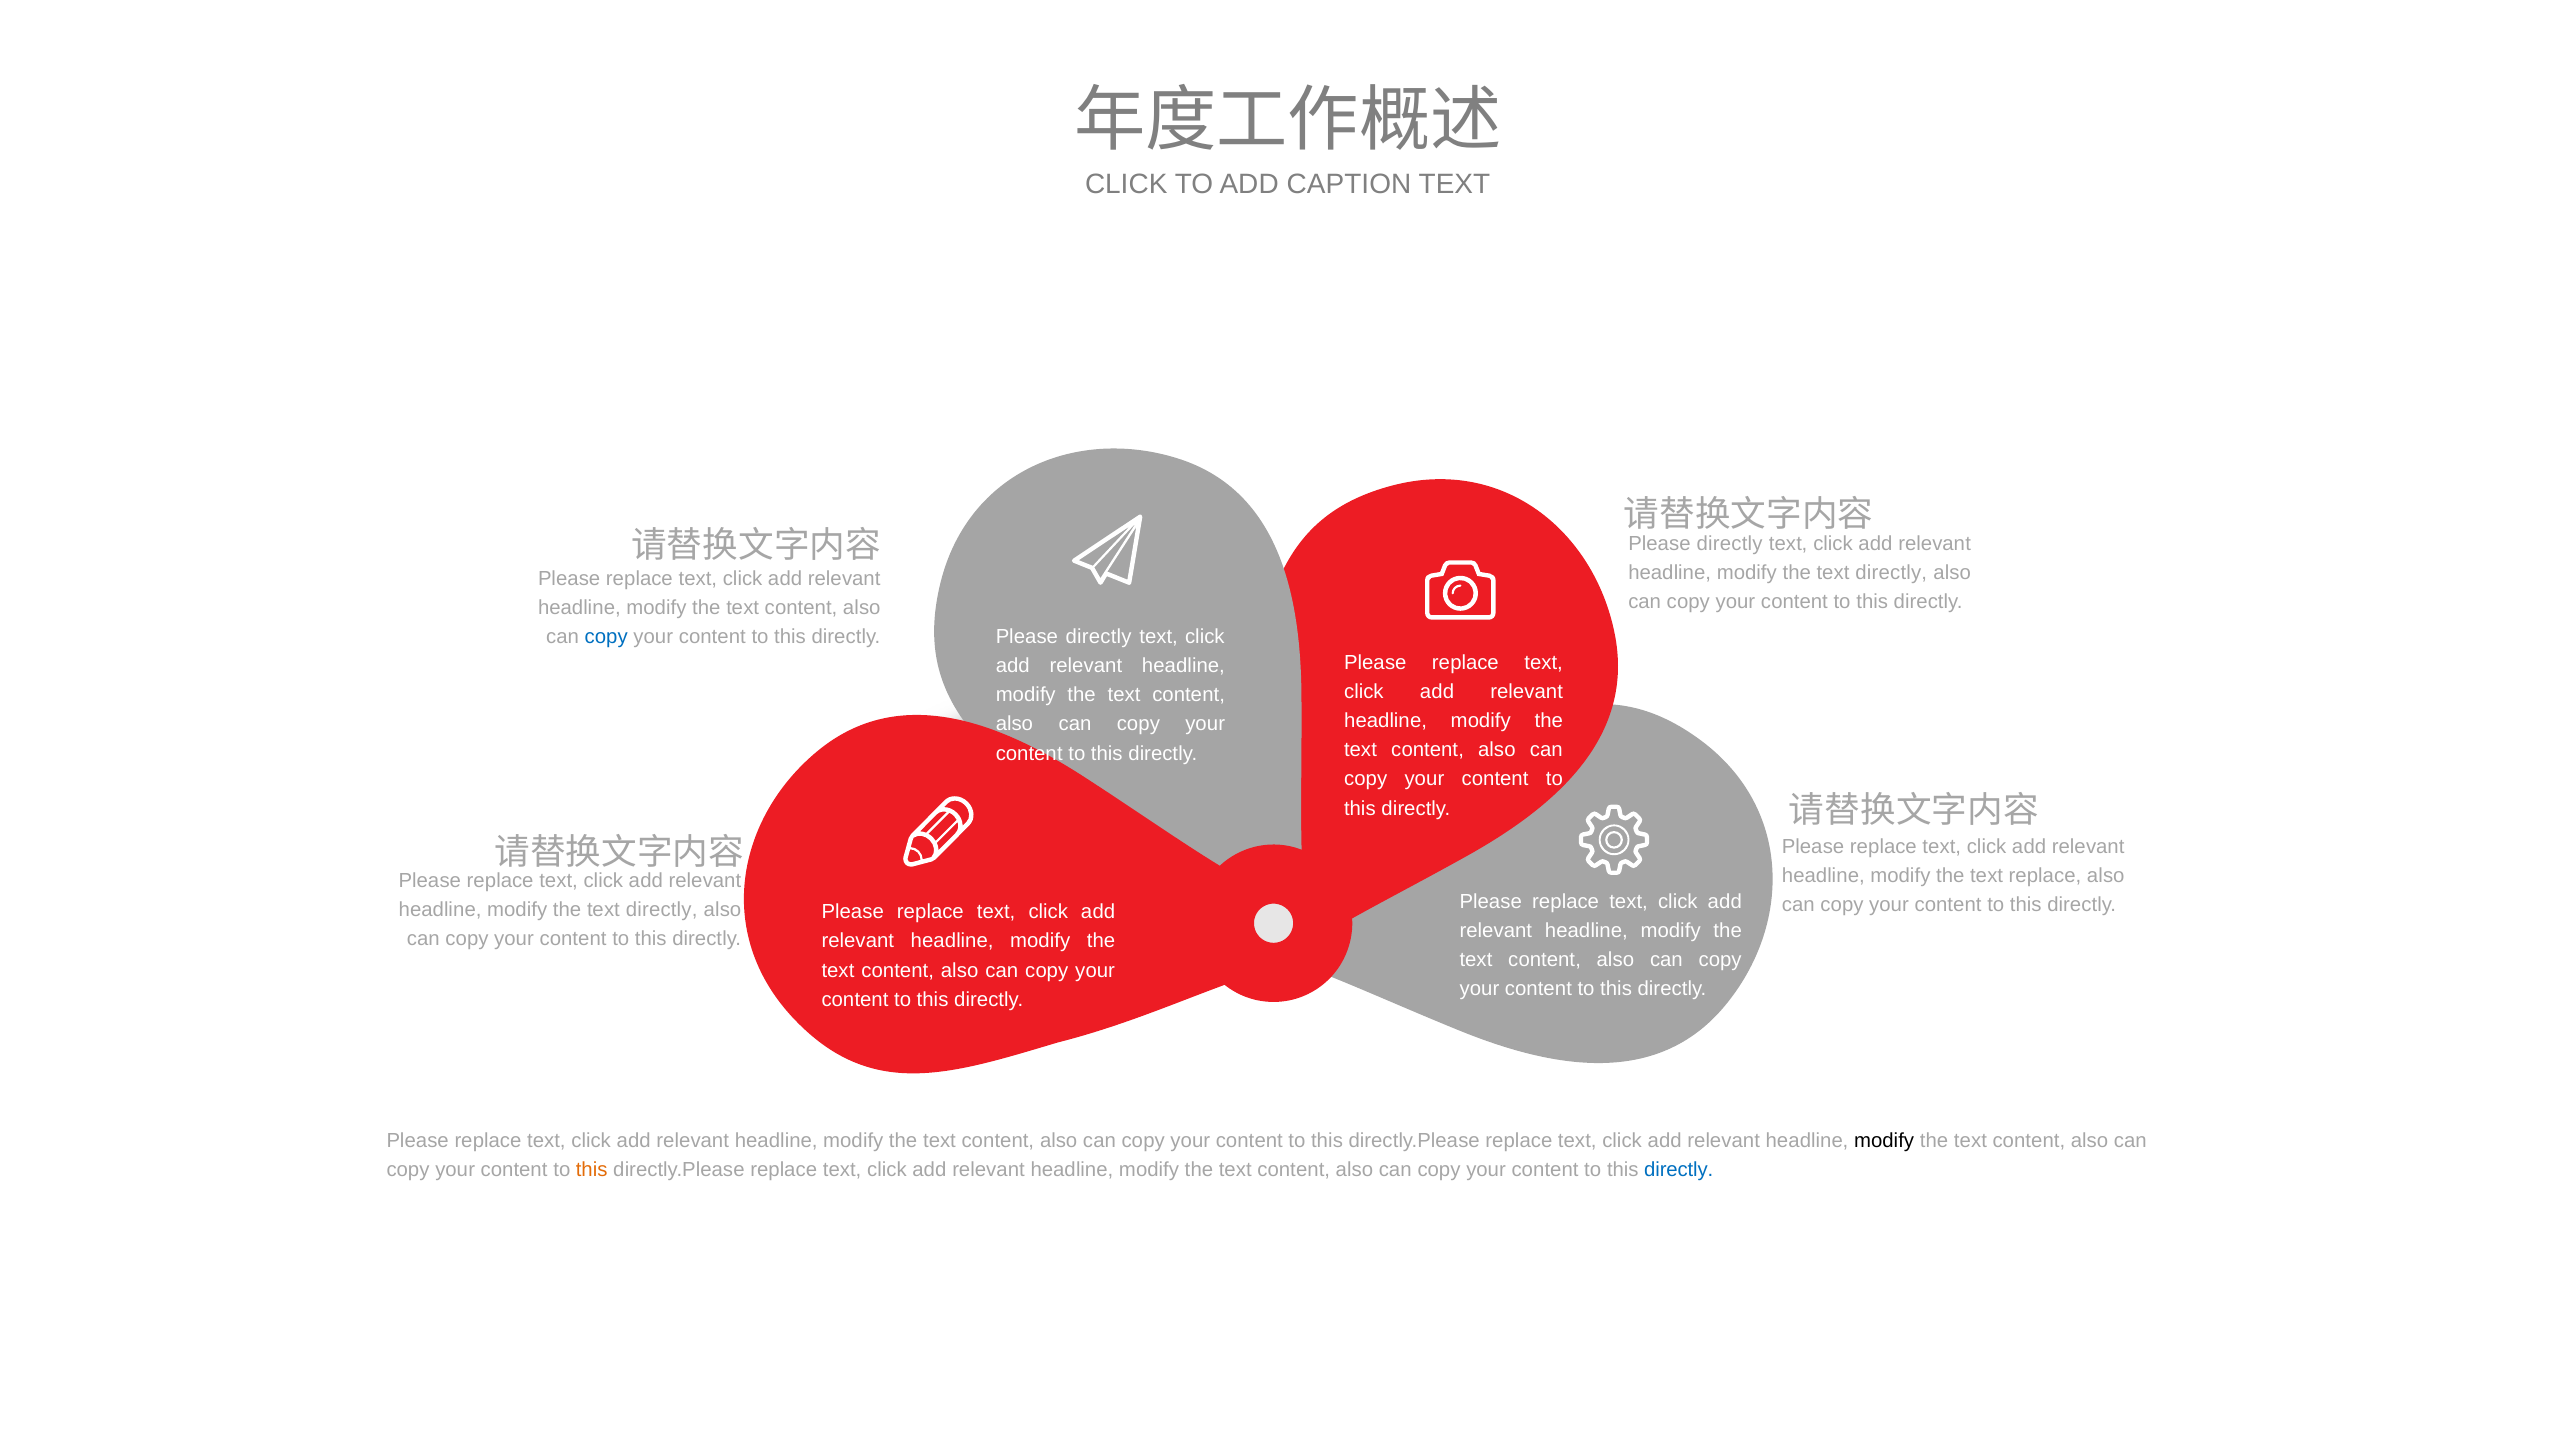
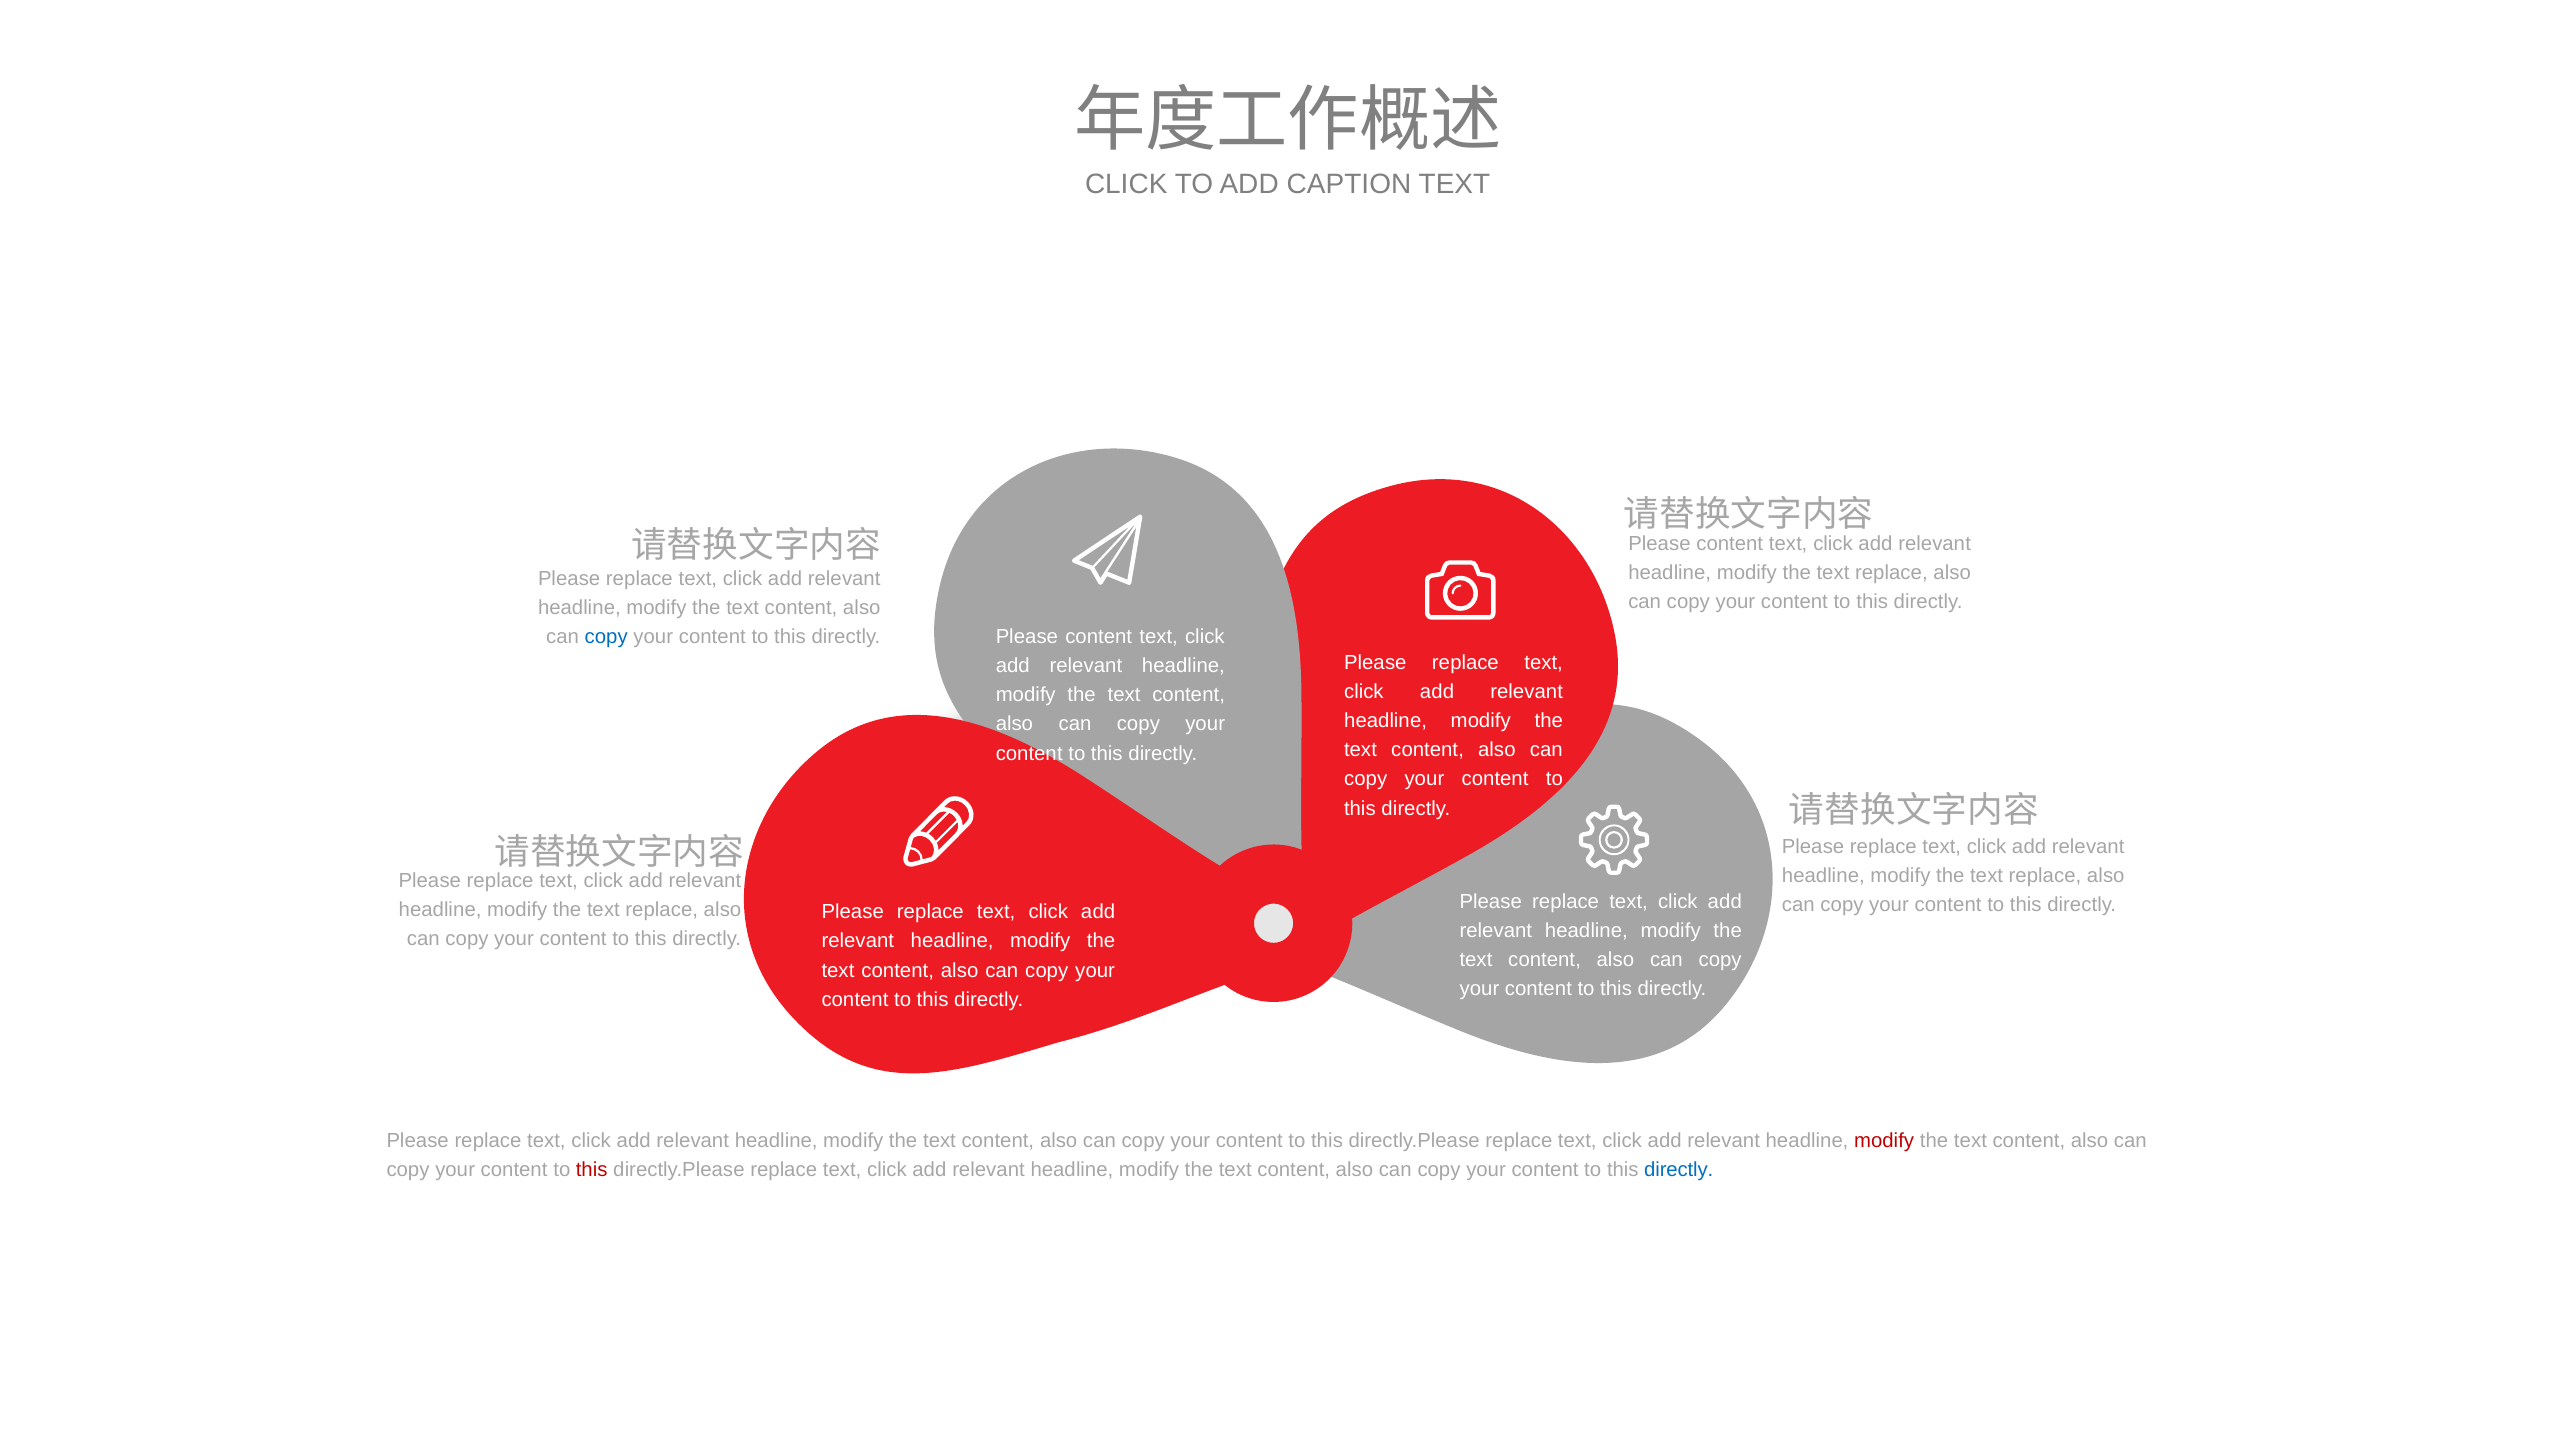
directly at (1730, 543): directly -> content
directly at (1891, 573): directly -> replace
directly at (1099, 636): directly -> content
directly at (662, 910): directly -> replace
modify at (1884, 1140) colour: black -> red
this at (592, 1169) colour: orange -> red
